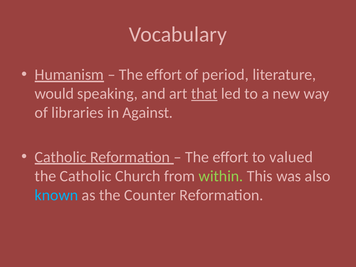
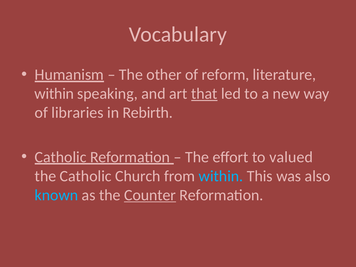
effort at (164, 75): effort -> other
period: period -> reform
would at (54, 94): would -> within
Against: Against -> Rebirth
within at (221, 176) colour: light green -> light blue
Counter underline: none -> present
